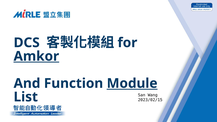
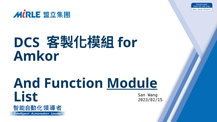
Amkor underline: present -> none
